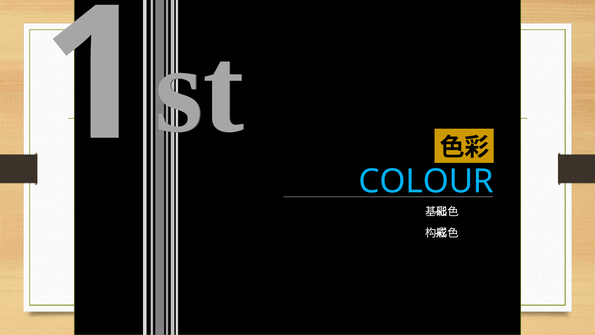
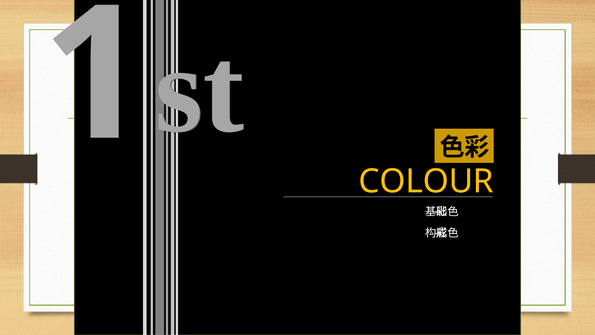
COLOUR colour: light blue -> yellow
